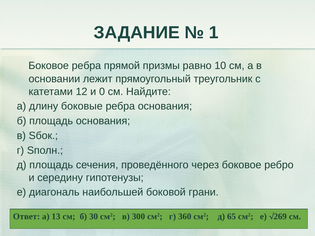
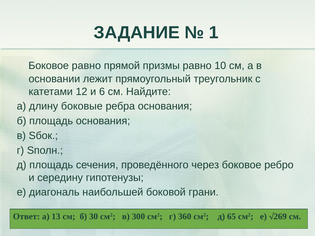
Боковое ребра: ребра -> равно
0: 0 -> 6
